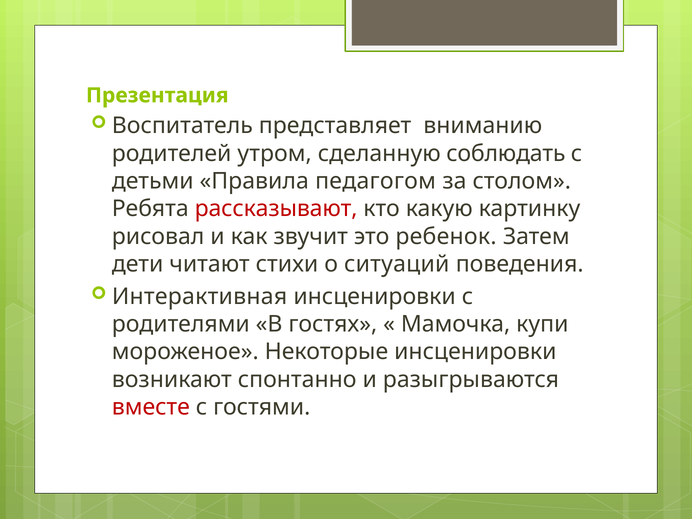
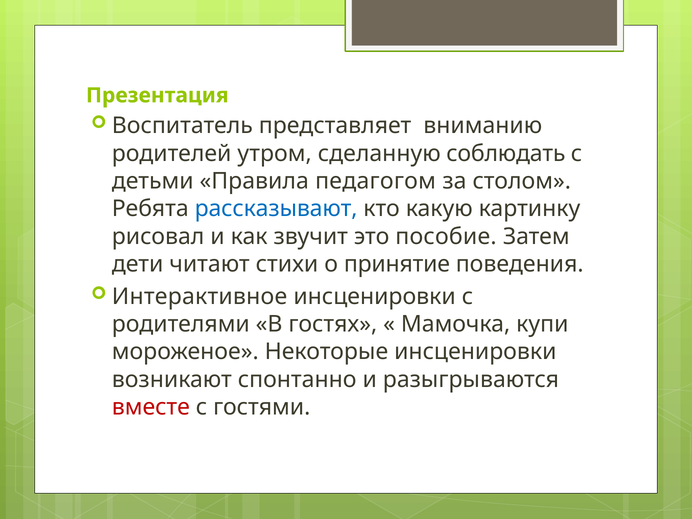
рассказывают colour: red -> blue
ребенок: ребенок -> пособие
ситуаций: ситуаций -> принятие
Интерактивная: Интерактивная -> Интерактивное
